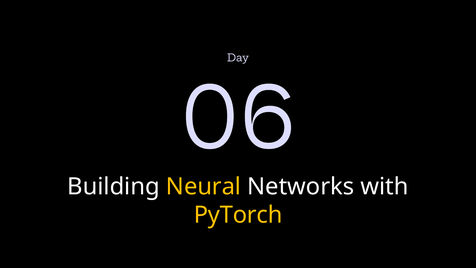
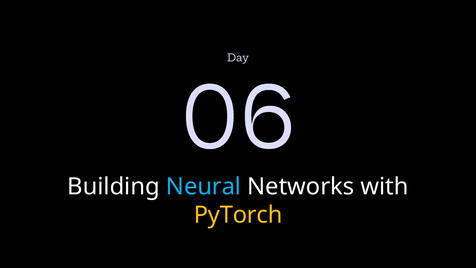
Neural colour: yellow -> light blue
